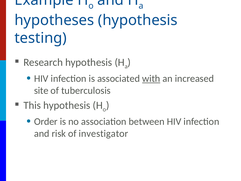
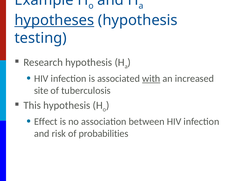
hypotheses underline: none -> present
Order: Order -> Effect
investigator: investigator -> probabilities
